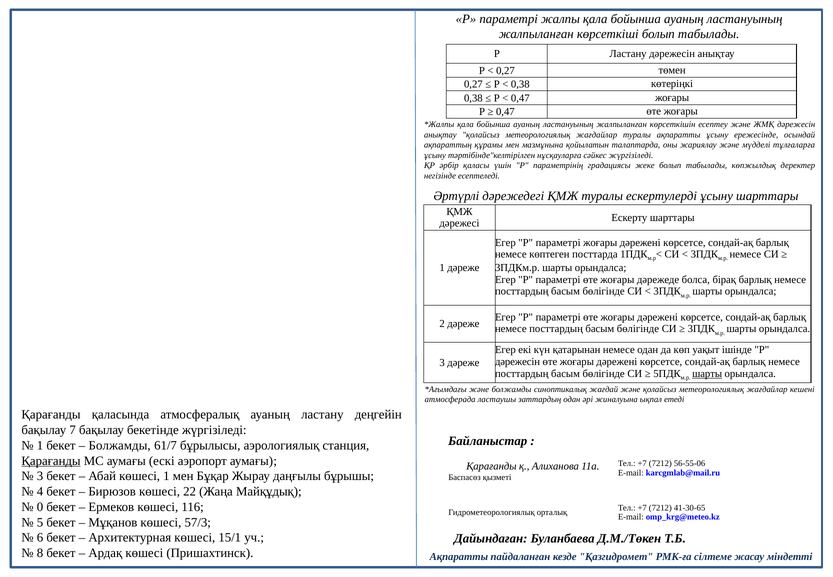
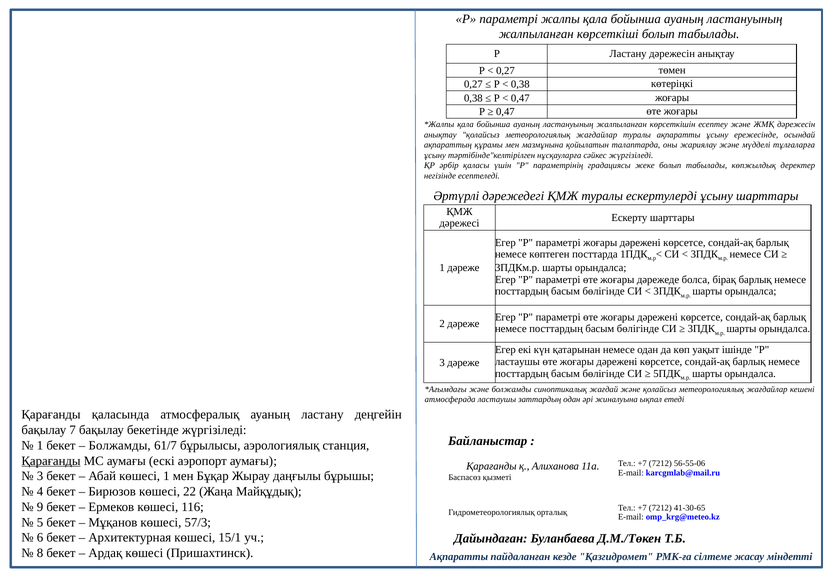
дәрежесін at (518, 362): дәрежесін -> ластаушы
шарты at (707, 373) underline: present -> none
0: 0 -> 9
